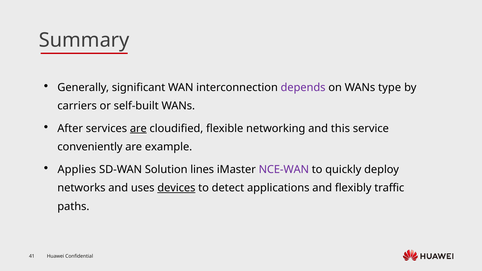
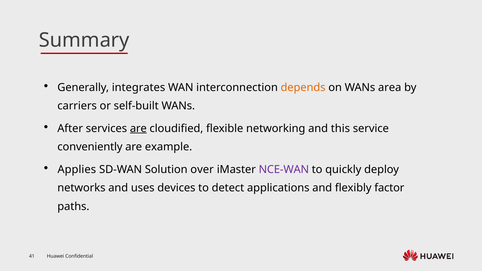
significant: significant -> integrates
depends colour: purple -> orange
type: type -> area
lines: lines -> over
devices underline: present -> none
traffic: traffic -> factor
